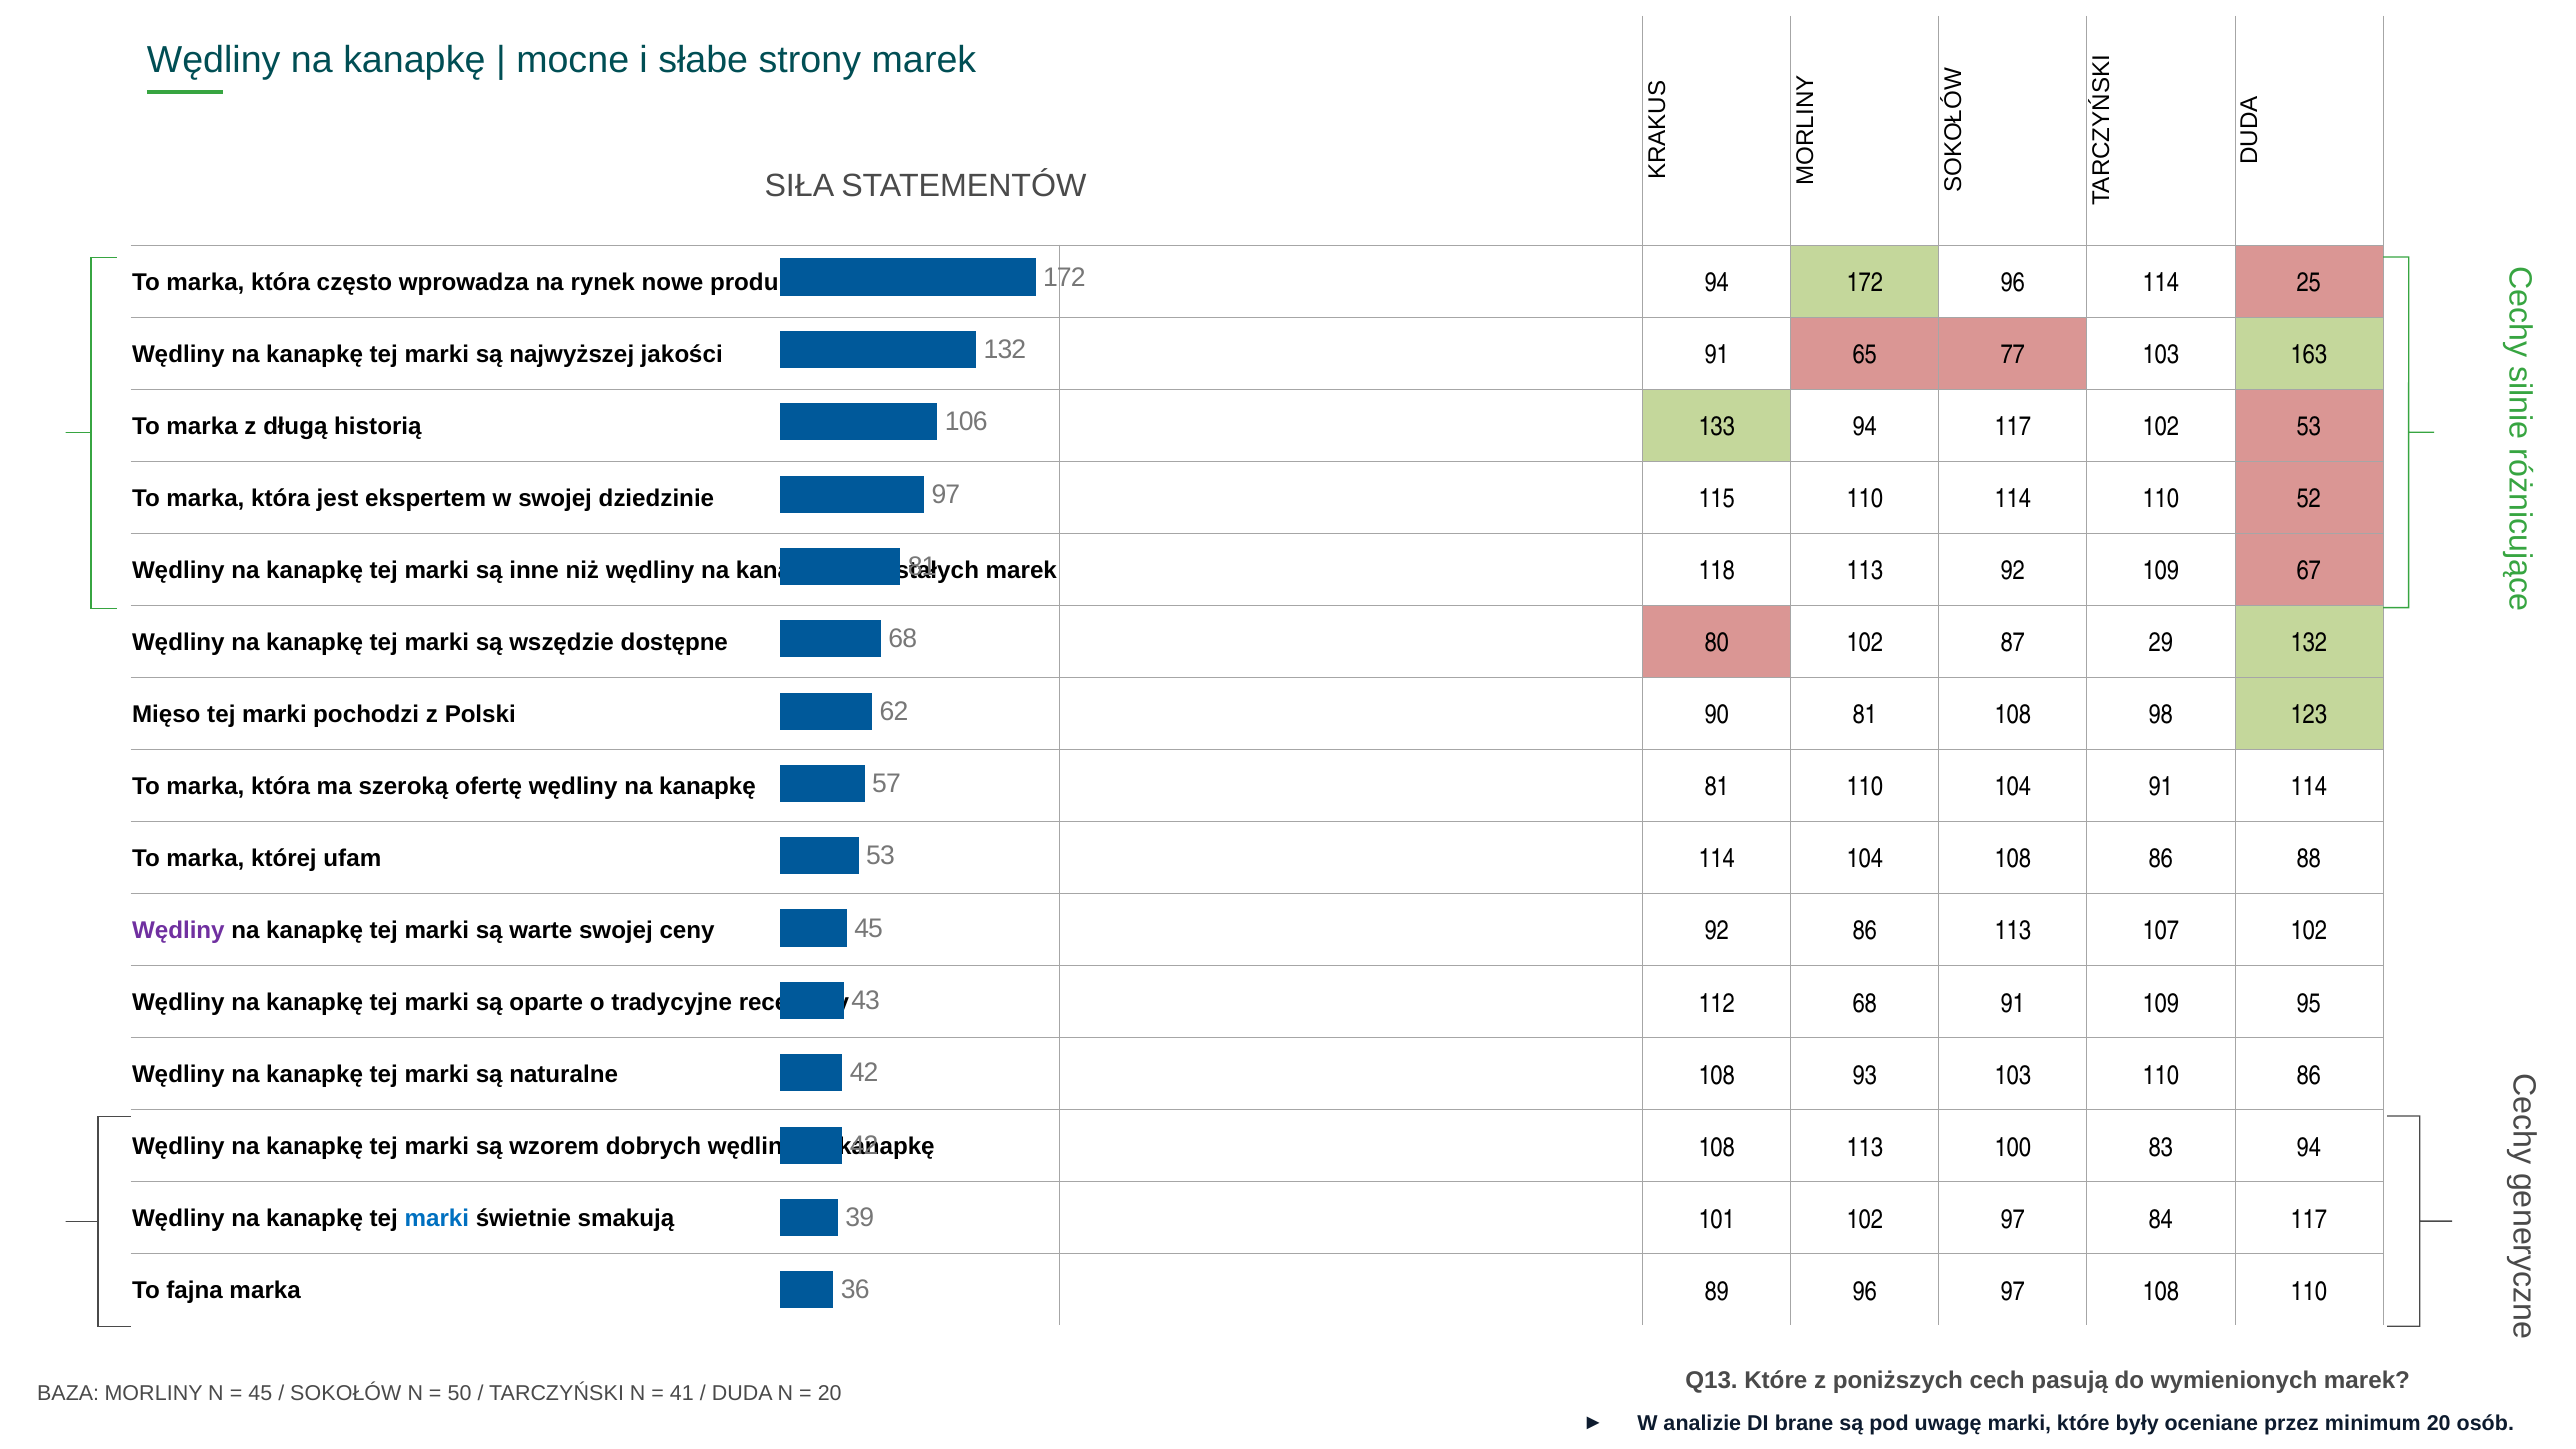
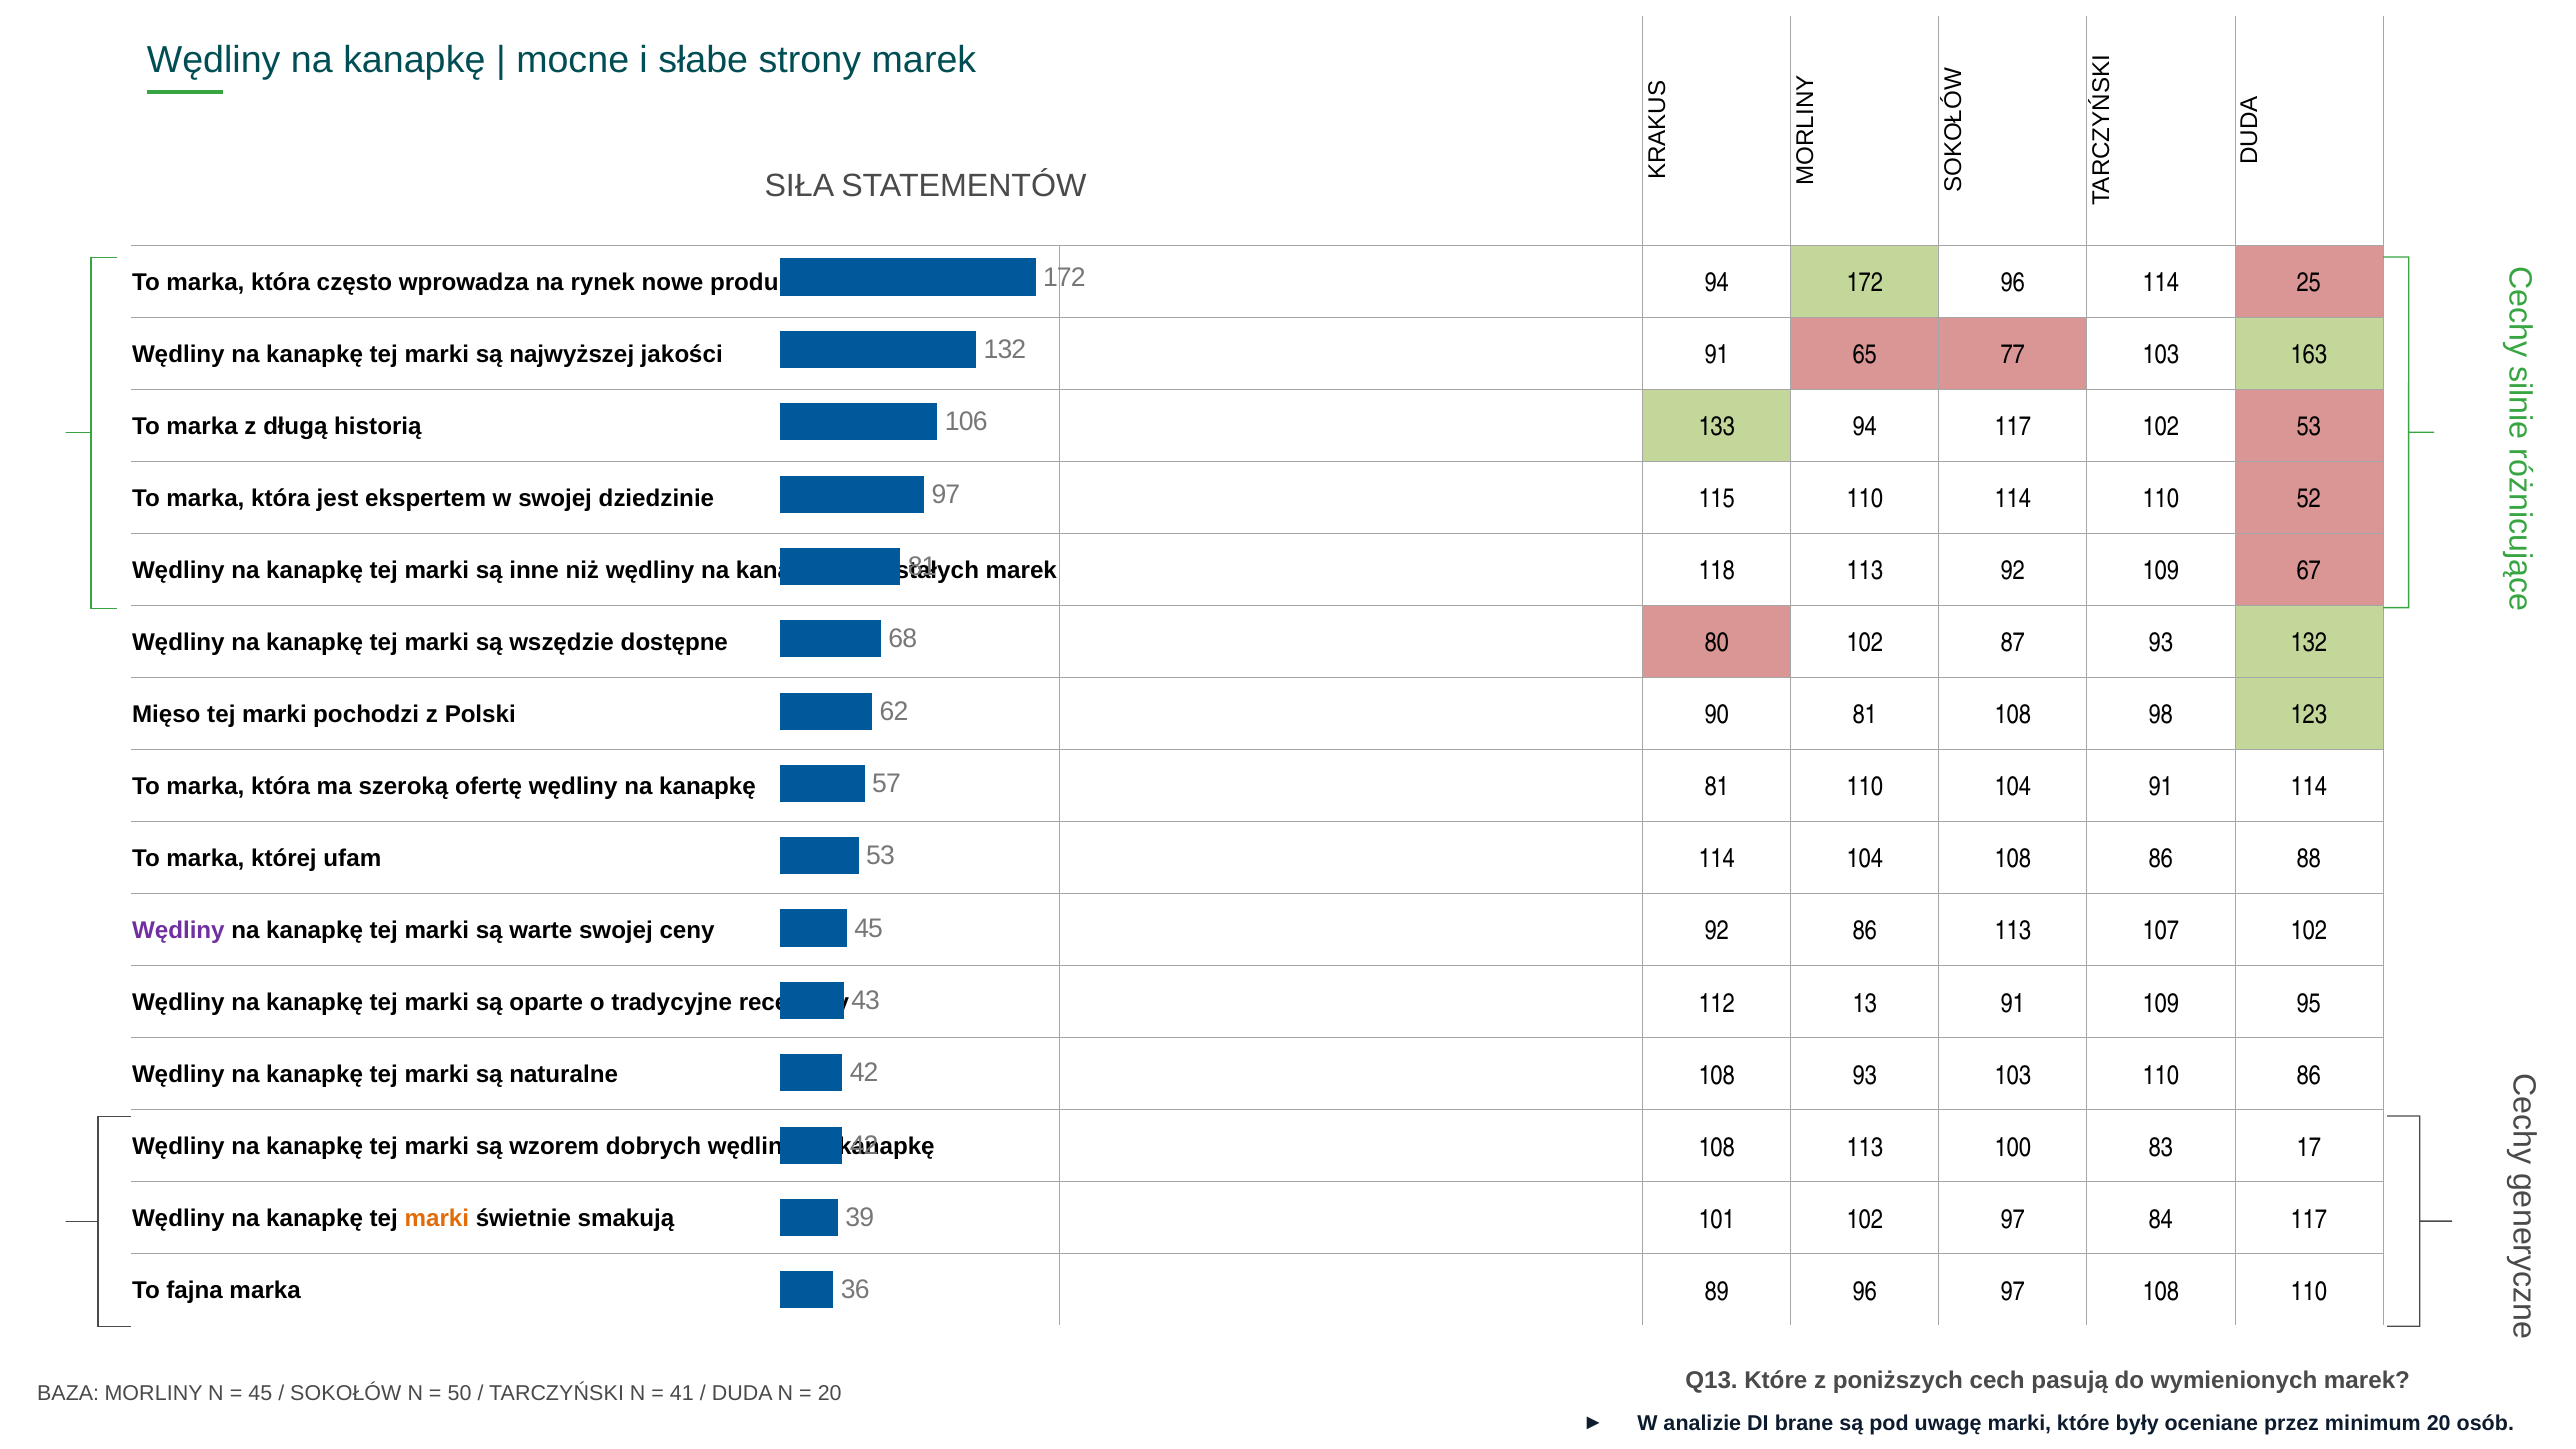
87 29: 29 -> 93
112 68: 68 -> 13
83 94: 94 -> 17
marki at (437, 1219) colour: blue -> orange
